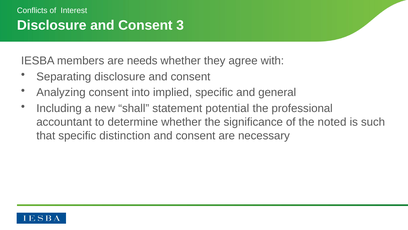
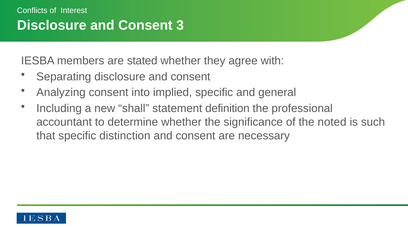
needs: needs -> stated
potential: potential -> definition
